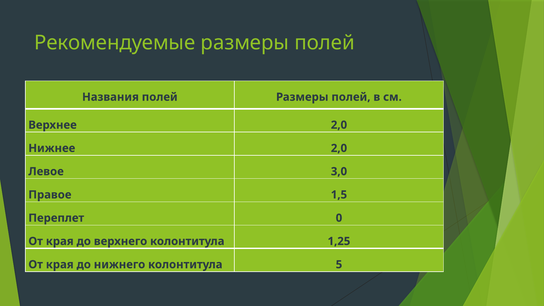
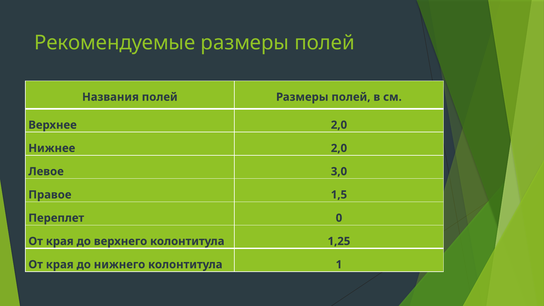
5: 5 -> 1
